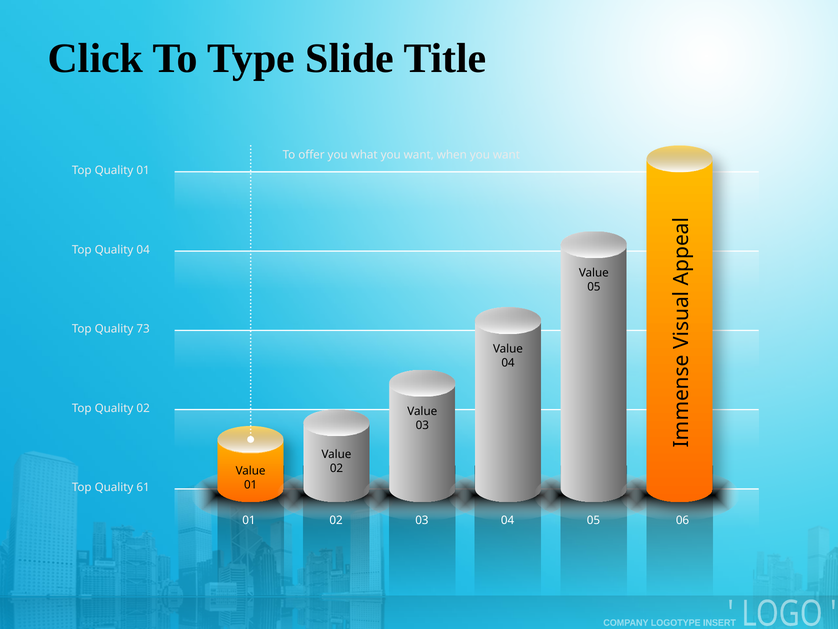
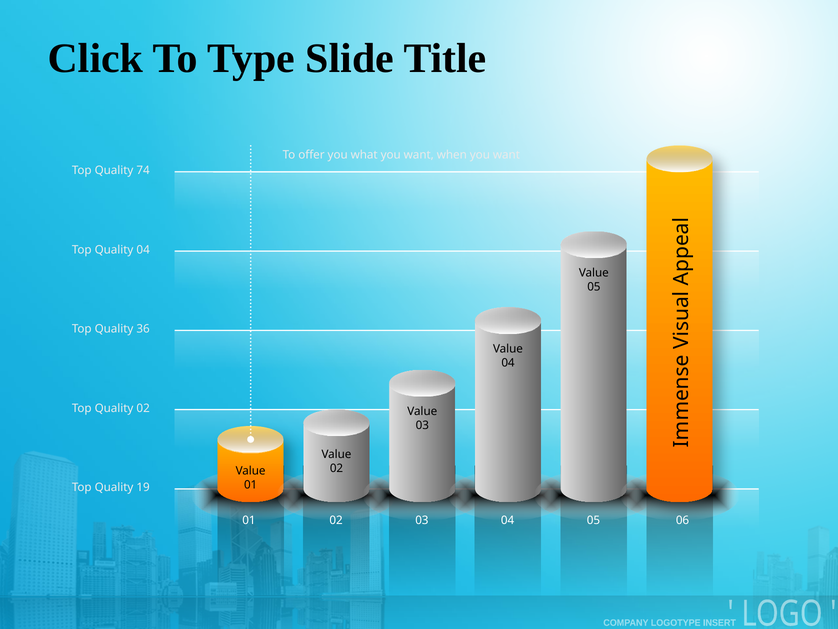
Quality 01: 01 -> 74
73: 73 -> 36
61: 61 -> 19
